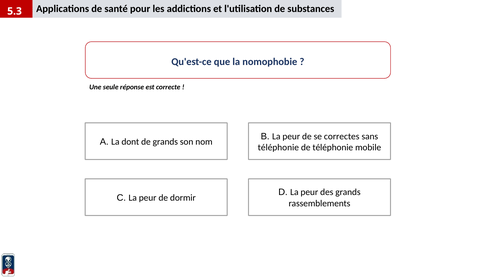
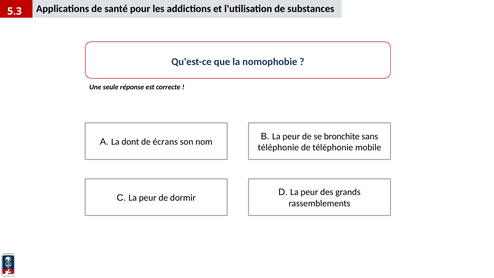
correctes: correctes -> bronchite
de grands: grands -> écrans
